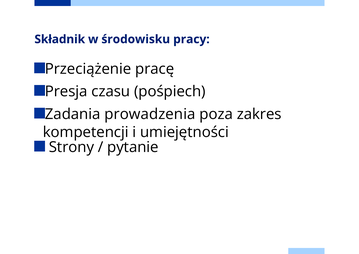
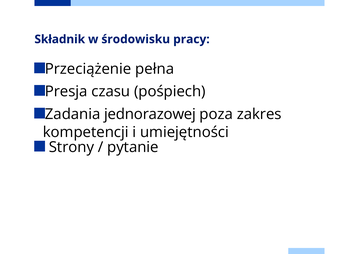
pracę: pracę -> pełna
prowadzenia: prowadzenia -> jednorazowej
